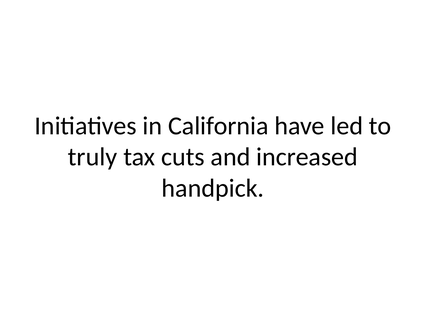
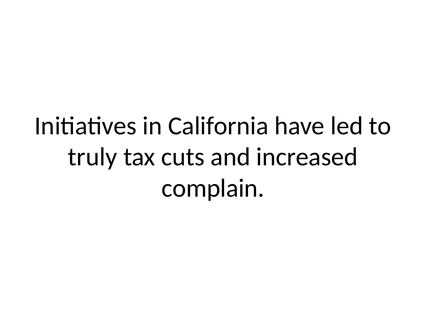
handpick: handpick -> complain
